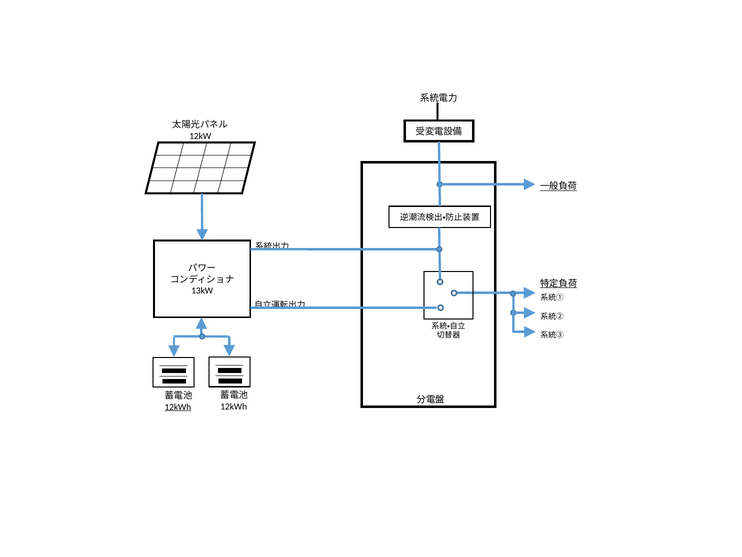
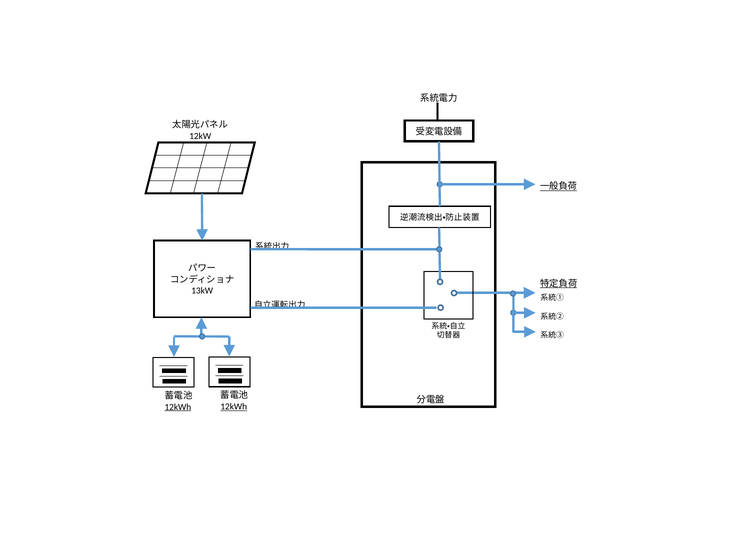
12kWh at (234, 406) underline: none -> present
